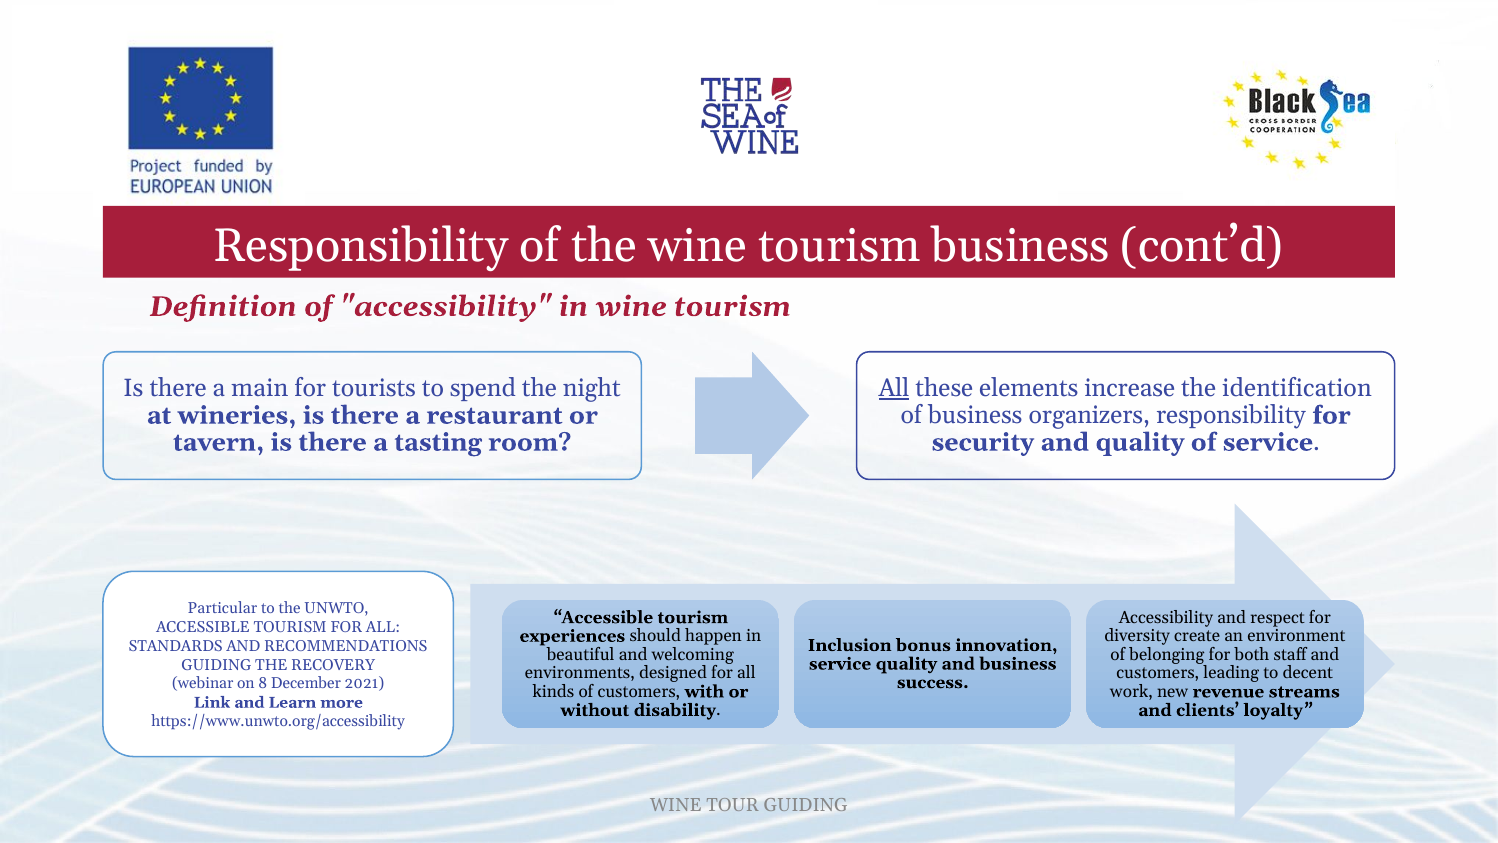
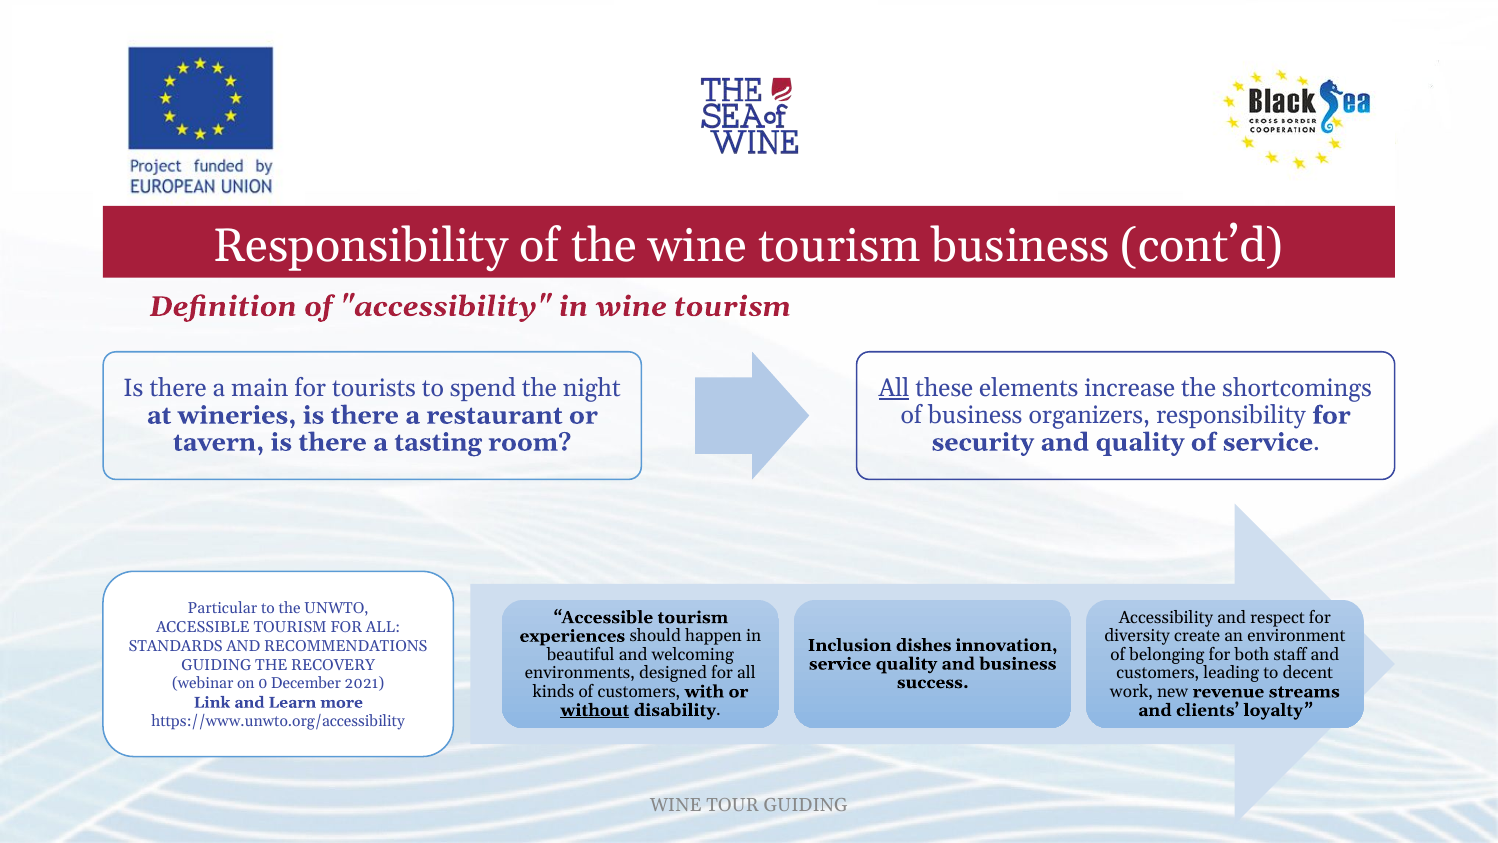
identification: identification -> shortcomings
bonus: bonus -> dishes
8: 8 -> 0
without underline: none -> present
